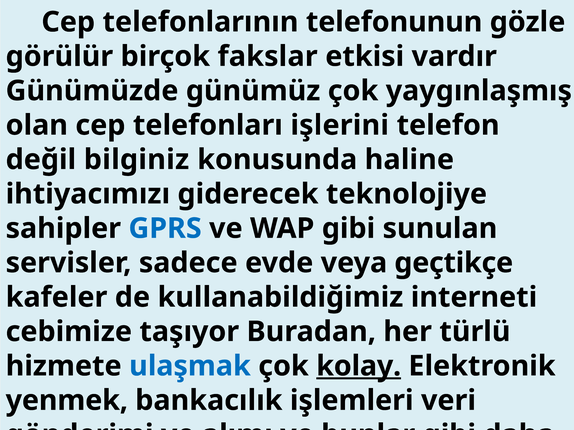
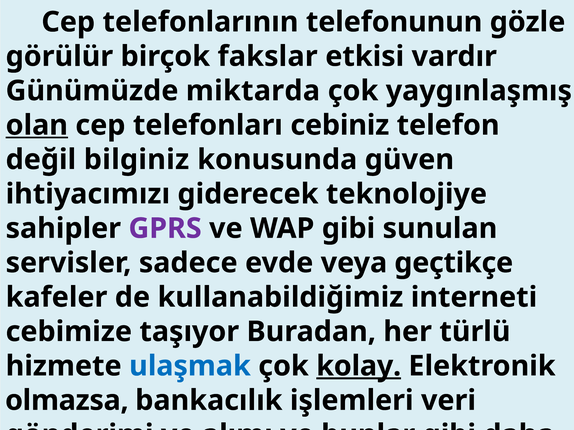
günümüz: günümüz -> miktarda
olan at (37, 125) underline: none -> present
telefonları işlerini: işlerini -> cebiniz
haline: haline -> güven
GPRS colour: blue -> purple
yenmek: yenmek -> olmazsa
